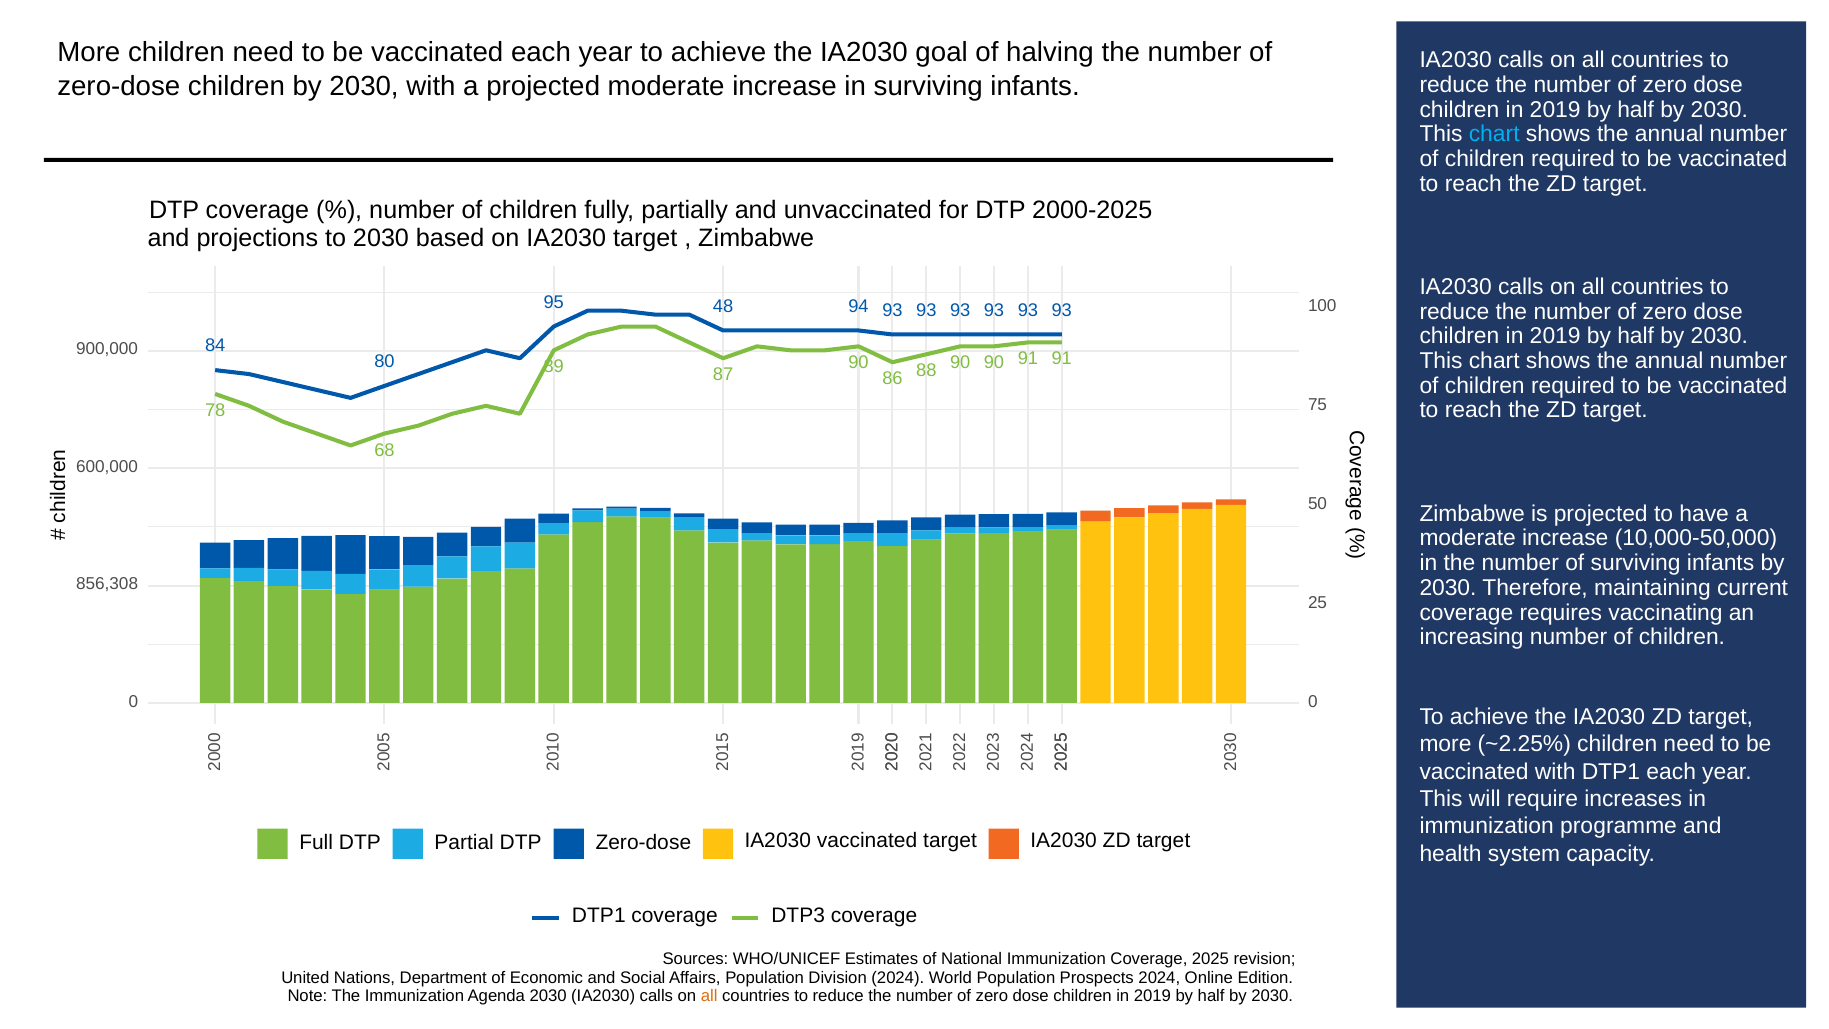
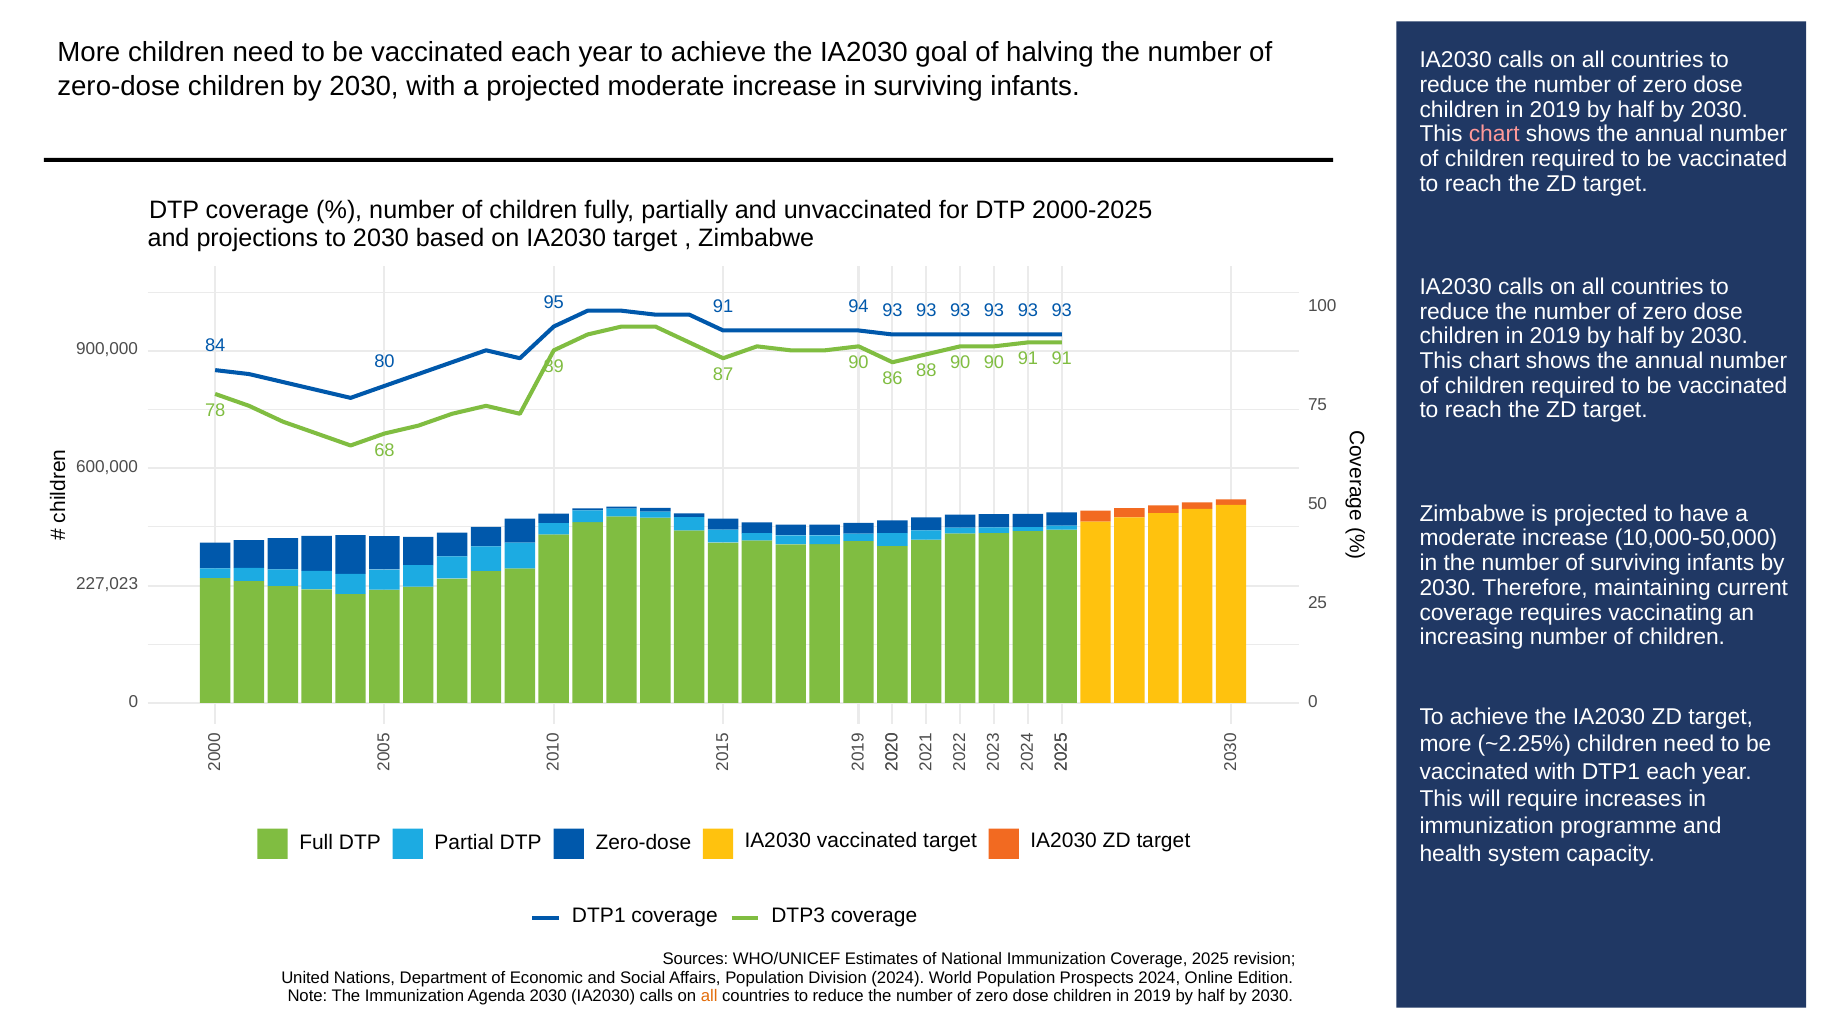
chart at (1494, 134) colour: light blue -> pink
95 48: 48 -> 91
856,308: 856,308 -> 227,023
